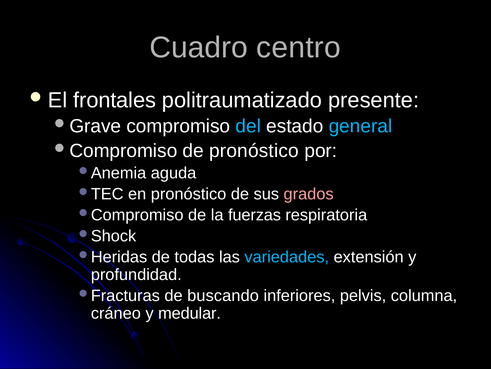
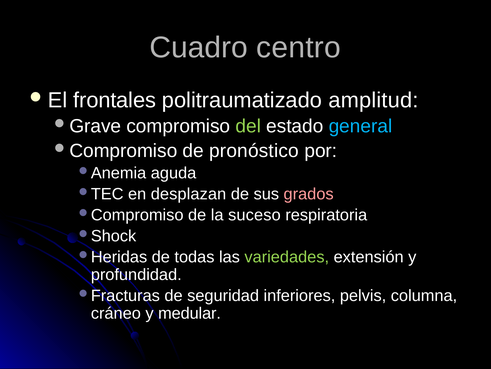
presente: presente -> amplitud
del colour: light blue -> light green
en pronóstico: pronóstico -> desplazan
fuerzas: fuerzas -> suceso
variedades colour: light blue -> light green
buscando: buscando -> seguridad
